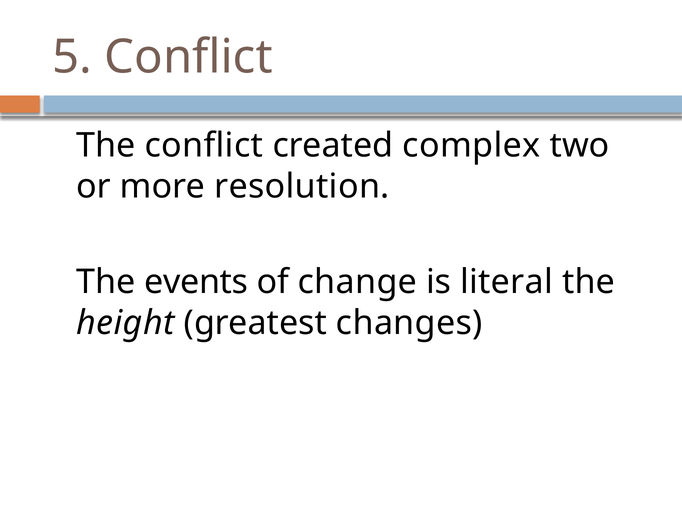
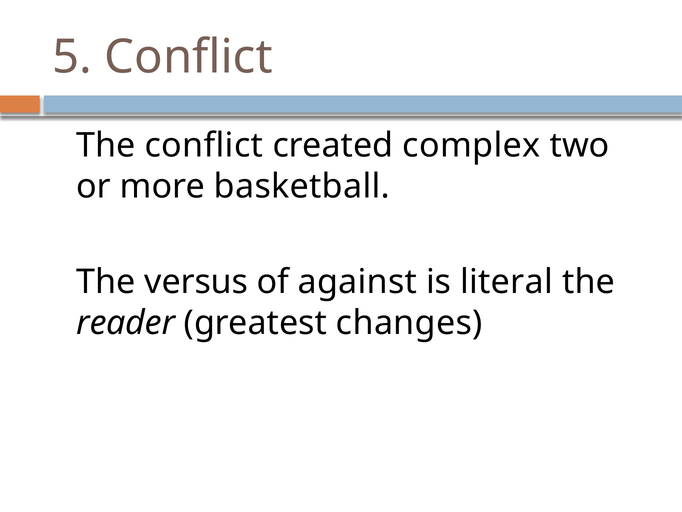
resolution: resolution -> basketball
events: events -> versus
change: change -> against
height: height -> reader
